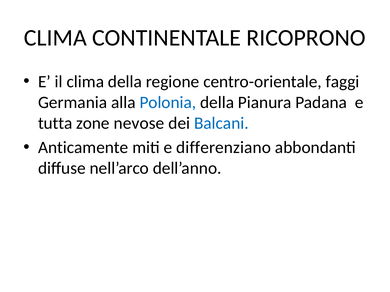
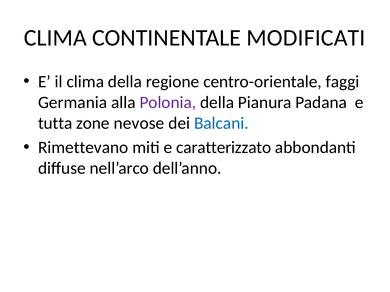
RICOPRONO: RICOPRONO -> MODIFICATI
Polonia colour: blue -> purple
Anticamente: Anticamente -> Rimettevano
differenziano: differenziano -> caratterizzato
